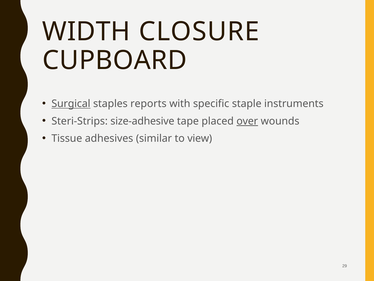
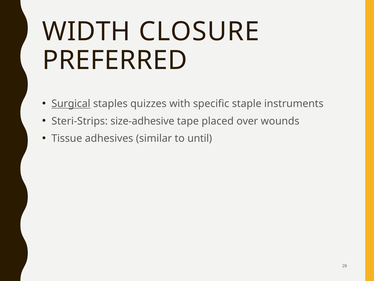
CUPBOARD: CUPBOARD -> PREFERRED
reports: reports -> quizzes
over underline: present -> none
view: view -> until
